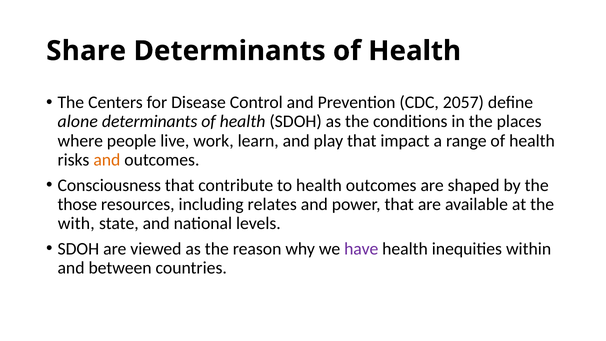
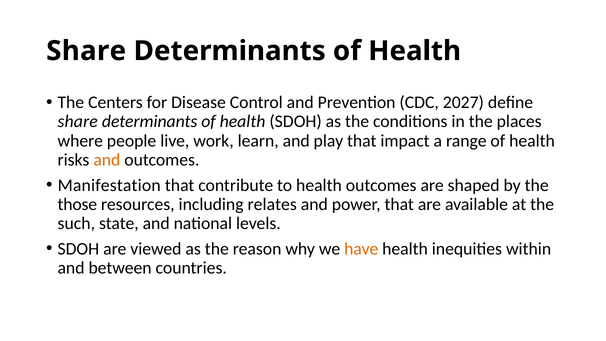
2057: 2057 -> 2027
alone at (78, 122): alone -> share
Consciousness: Consciousness -> Manifestation
with: with -> such
have colour: purple -> orange
